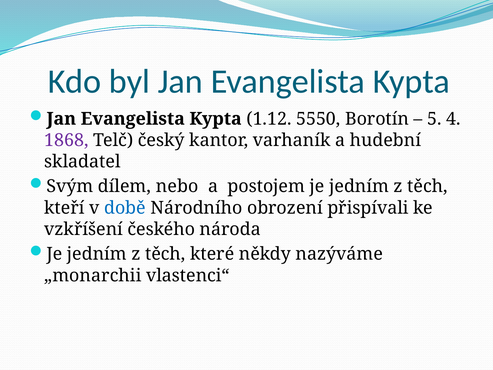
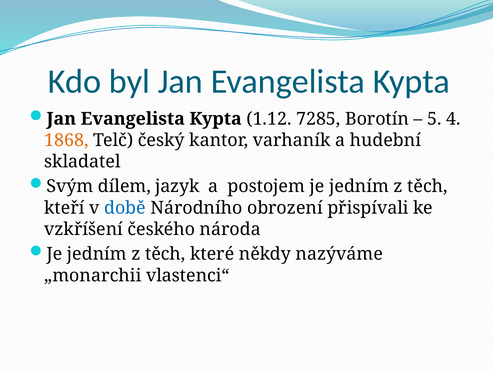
5550: 5550 -> 7285
1868 colour: purple -> orange
nebo: nebo -> jazyk
